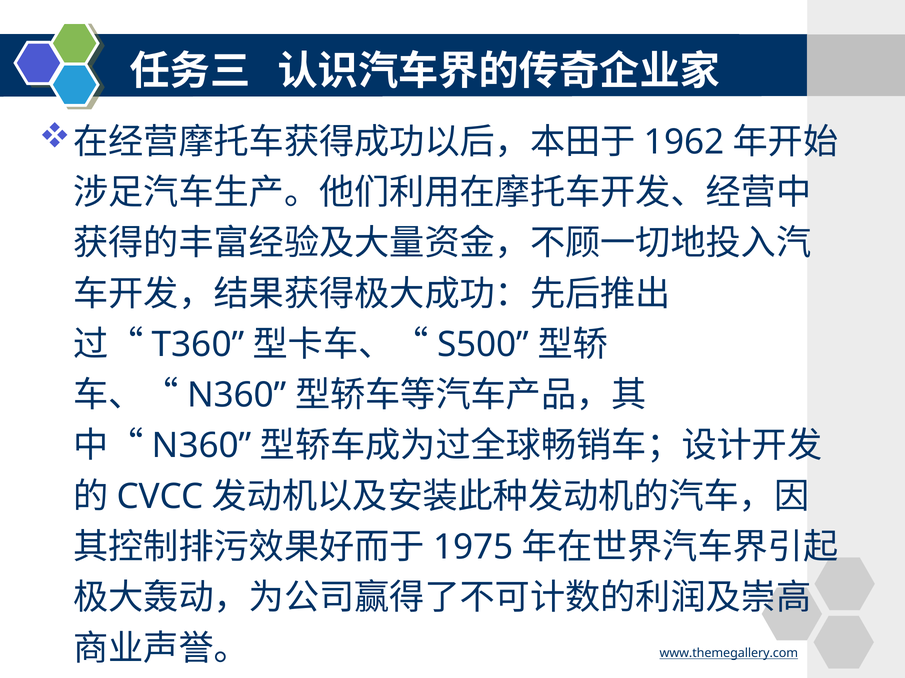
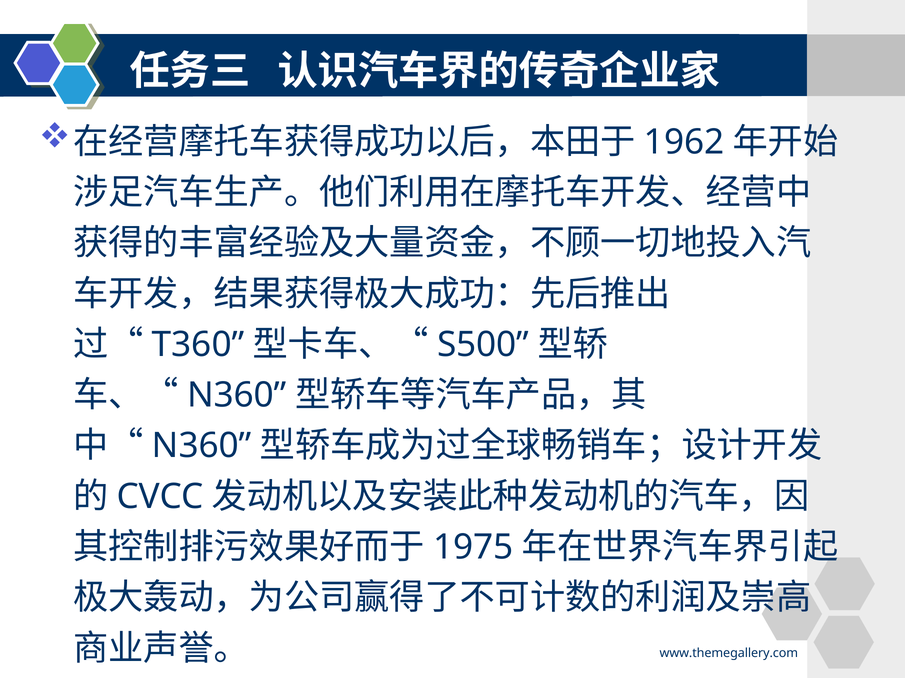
www.themegallery.com underline: present -> none
